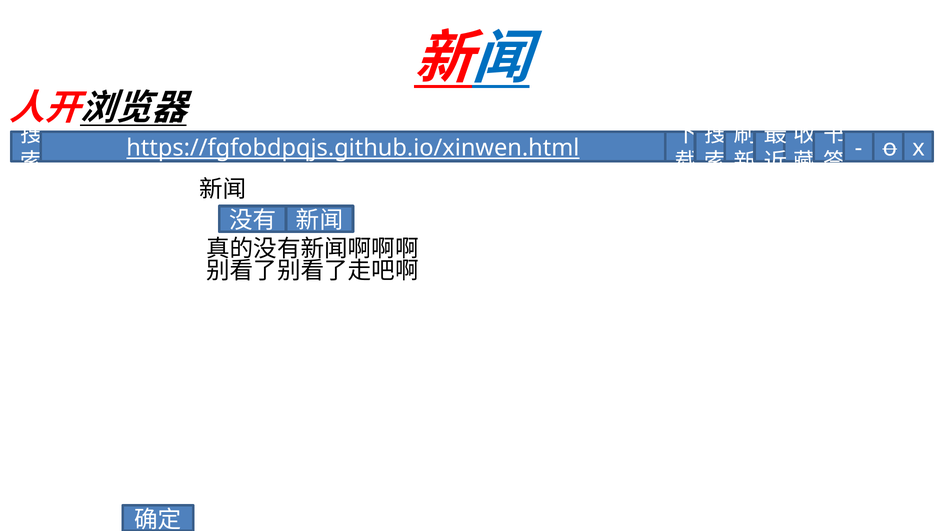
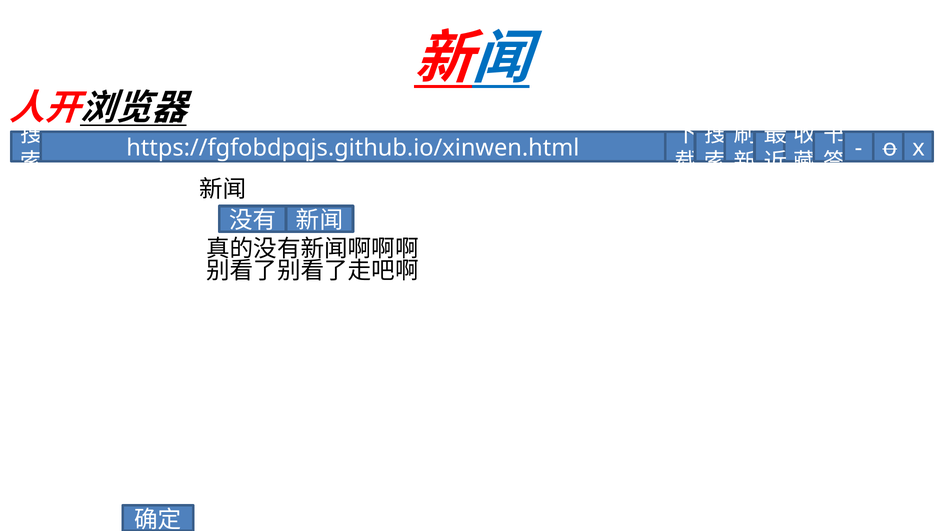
https://fgfobdpqjs.github.io/xinwen.html underline: present -> none
